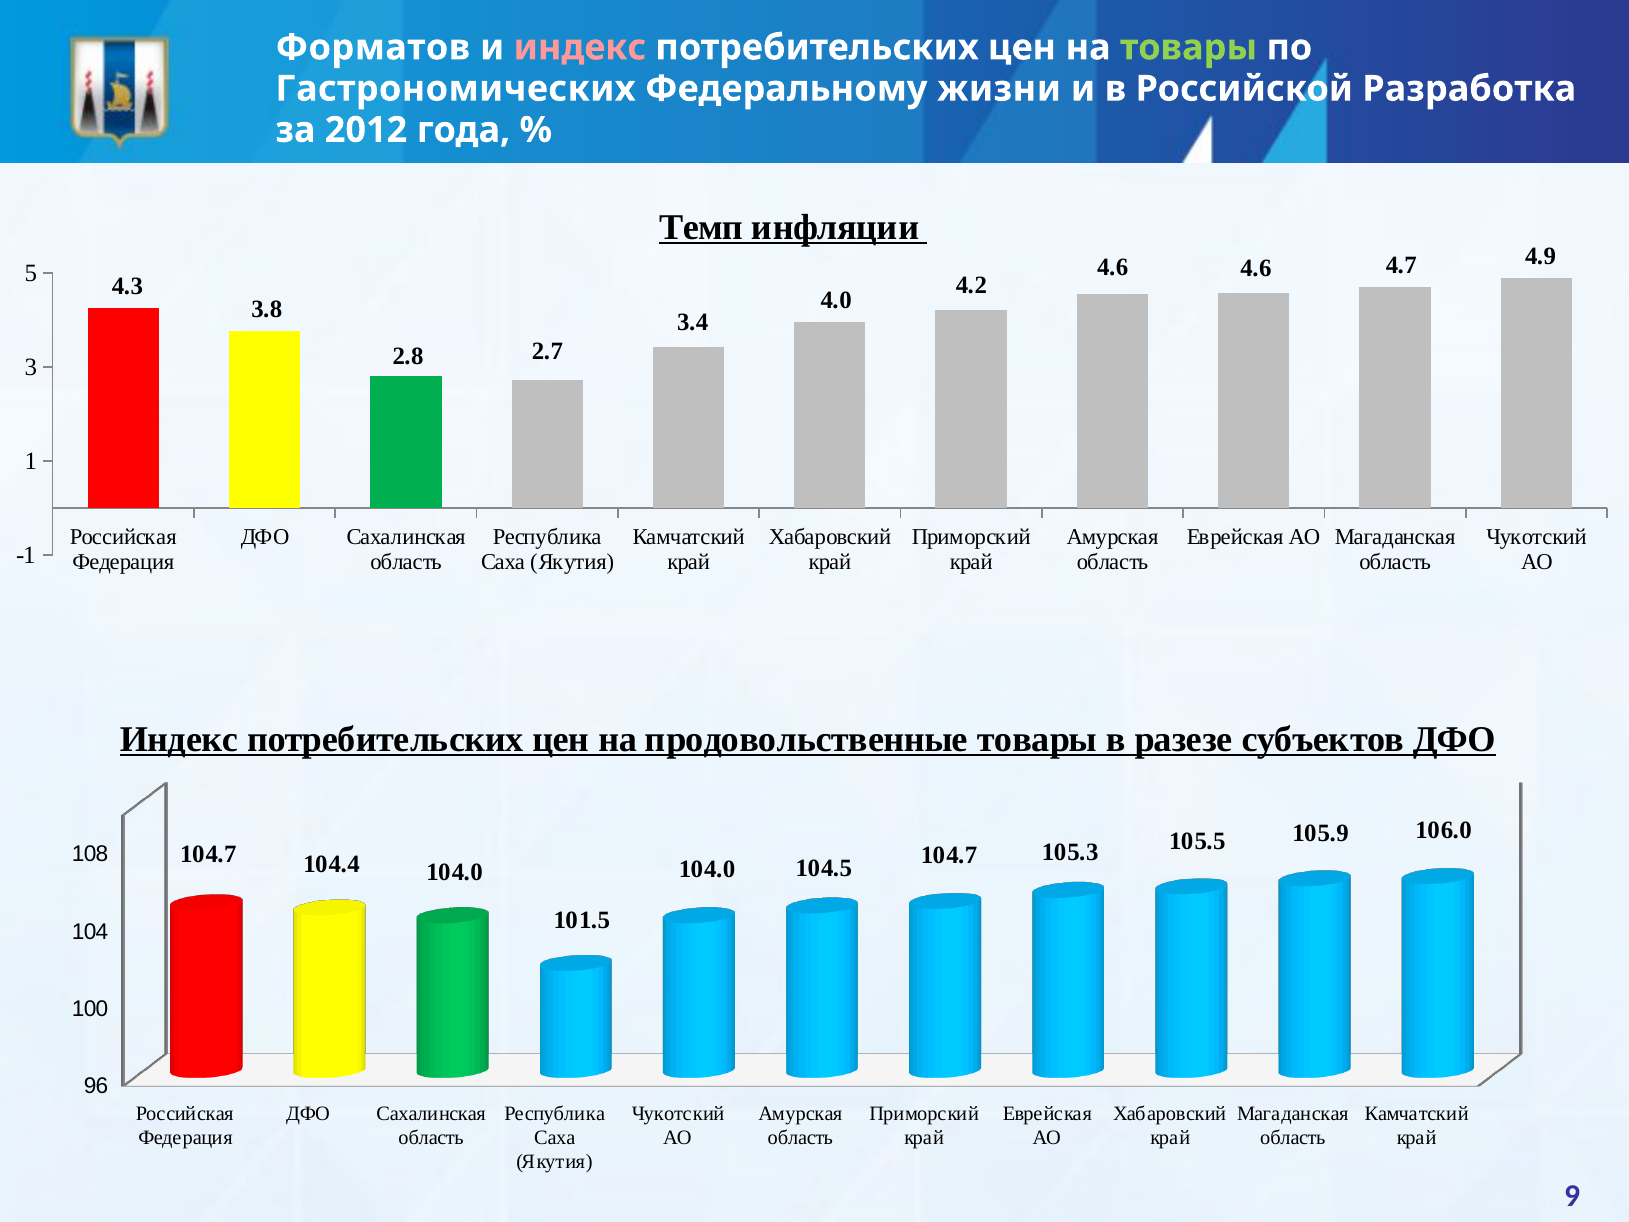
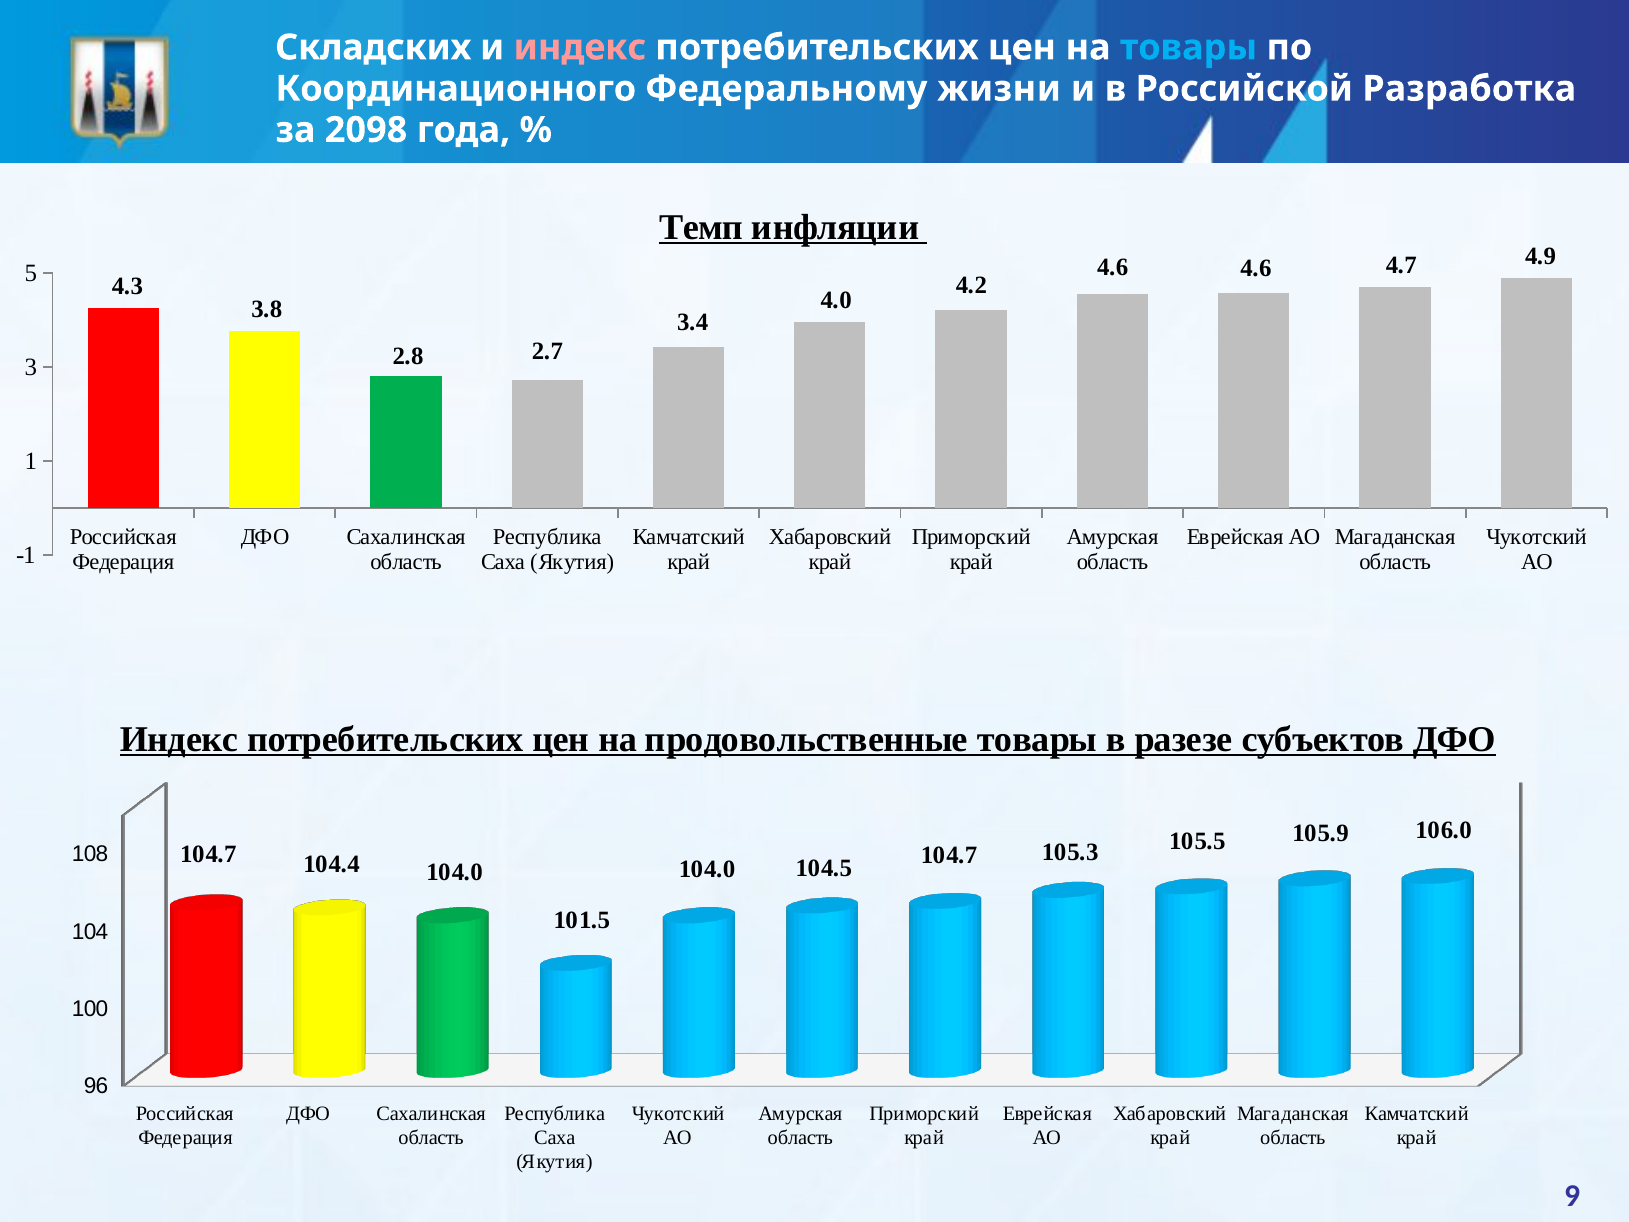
Форматов: Форматов -> Складских
товары at (1189, 48) colour: light green -> light blue
Гастрономических: Гастрономических -> Координационного
2012: 2012 -> 2098
